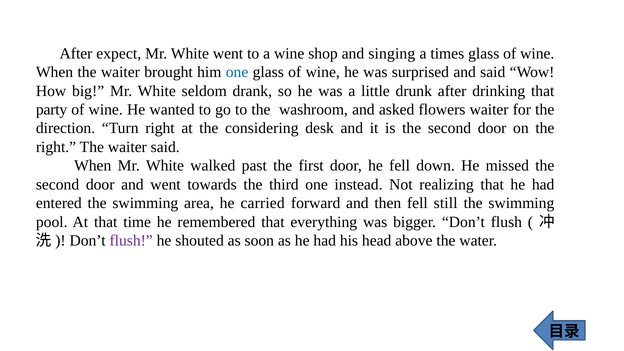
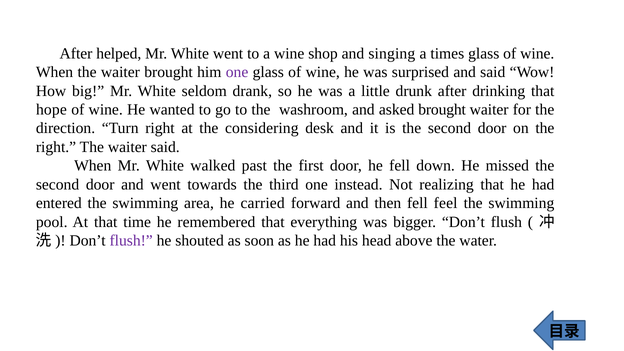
expect: expect -> helped
one at (237, 72) colour: blue -> purple
party: party -> hope
asked flowers: flowers -> brought
still: still -> feel
